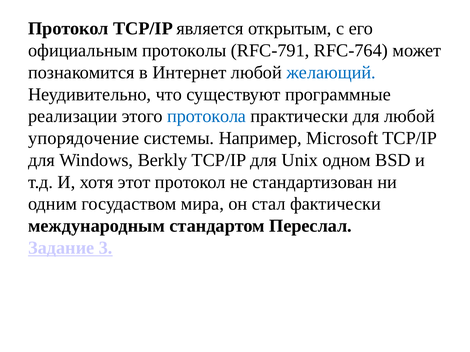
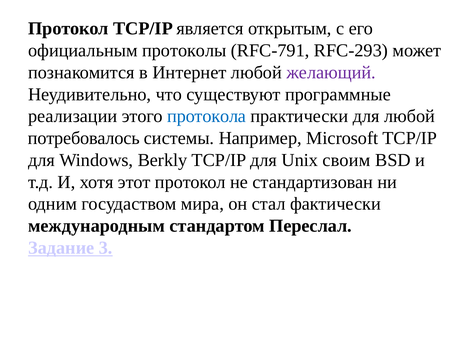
RFC-764: RFC-764 -> RFC-293
желающий colour: blue -> purple
упорядочение: упорядочение -> потребовалось
одном: одном -> своим
